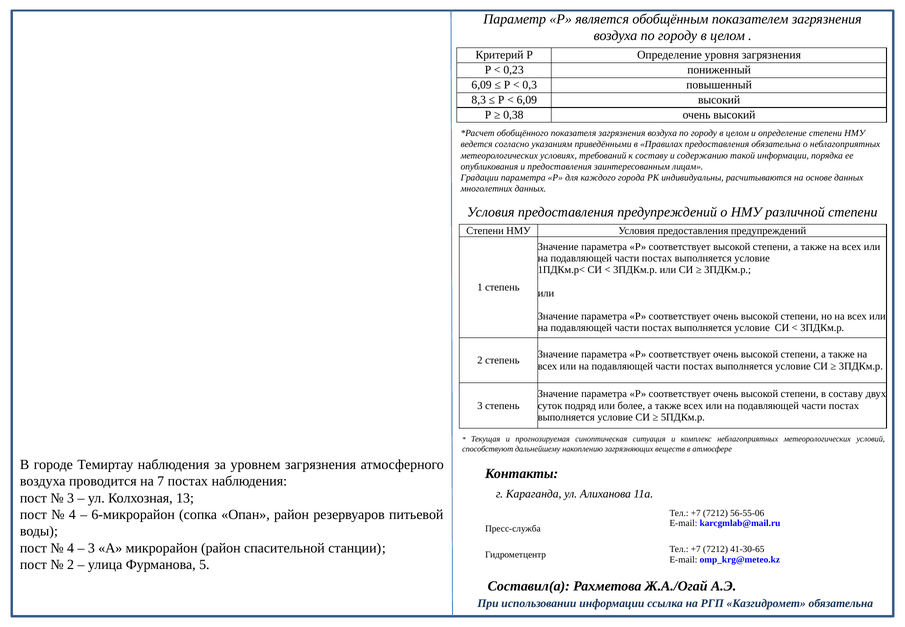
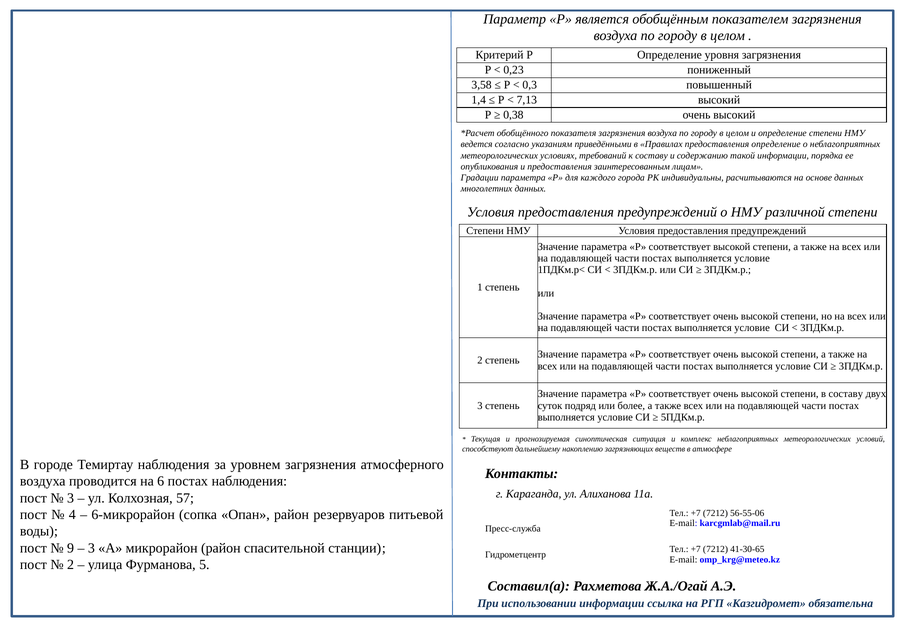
6,09 at (482, 85): 6,09 -> 3,58
8,3: 8,3 -> 1,4
6,09 at (527, 100): 6,09 -> 7,13
предоставления обязательна: обязательна -> определение
7: 7 -> 6
13: 13 -> 57
4 at (71, 548): 4 -> 9
